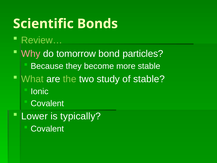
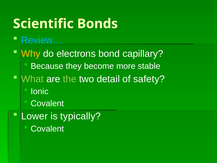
Review… colour: light green -> light blue
Why colour: pink -> yellow
tomorrow: tomorrow -> electrons
particles: particles -> capillary
study: study -> detail
of stable: stable -> safety
